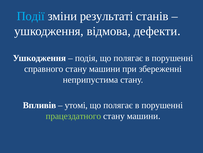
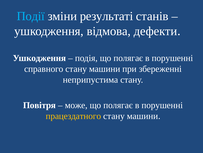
Впливів: Впливів -> Повітря
утомі: утомі -> може
працездатного colour: light green -> yellow
